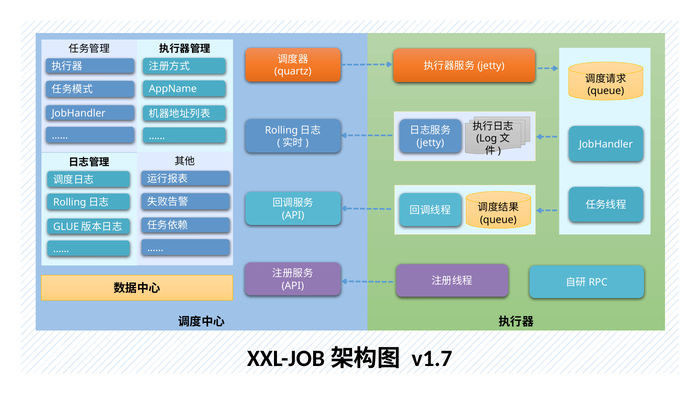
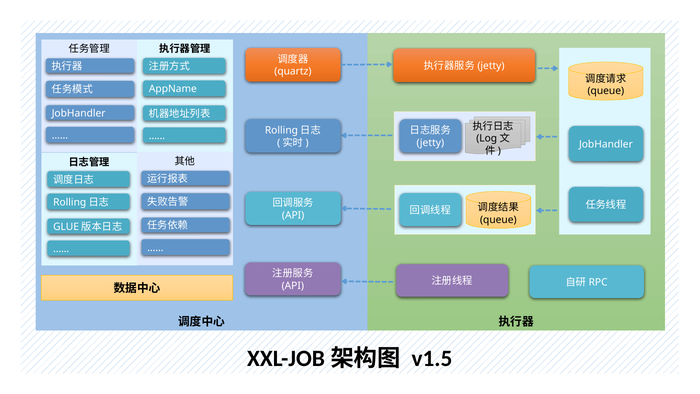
v1.7: v1.7 -> v1.5
